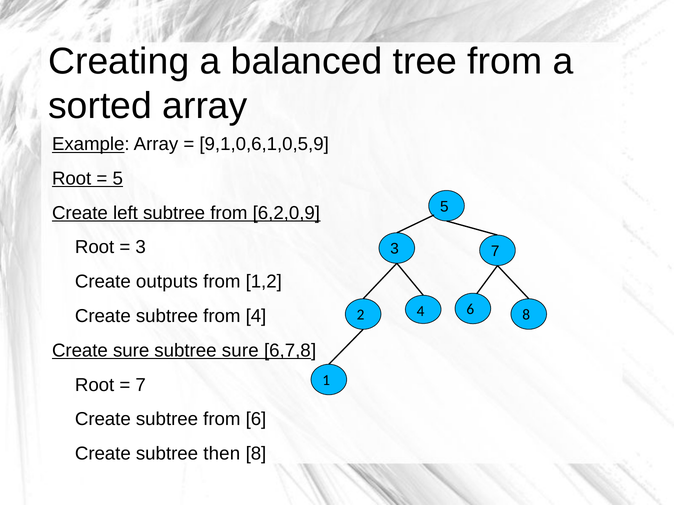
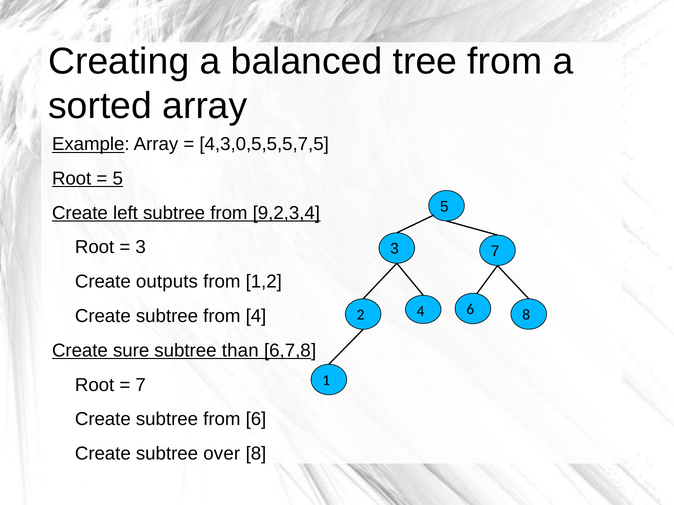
9,1,0,6,1,0,5,9: 9,1,0,6,1,0,5,9 -> 4,3,0,5,5,5,7,5
6,2,0,9: 6,2,0,9 -> 9,2,3,4
subtree sure: sure -> than
then: then -> over
